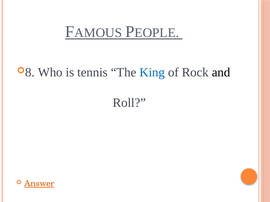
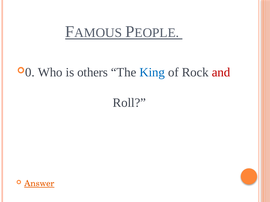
8: 8 -> 0
tennis: tennis -> others
and colour: black -> red
